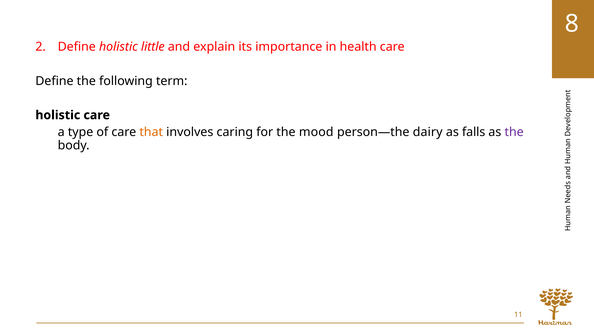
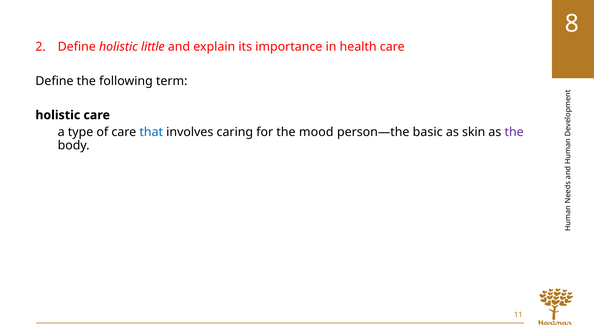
that colour: orange -> blue
dairy: dairy -> basic
falls: falls -> skin
